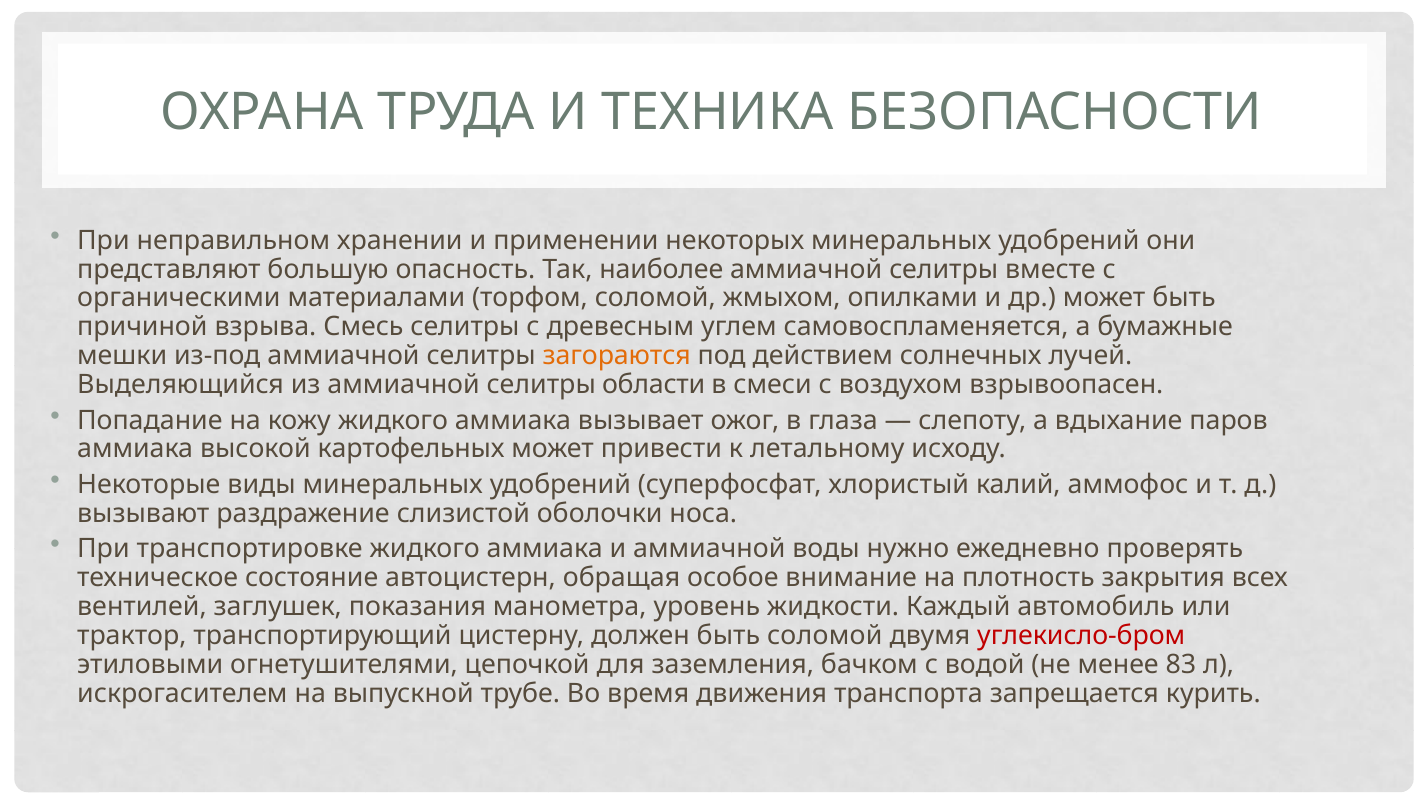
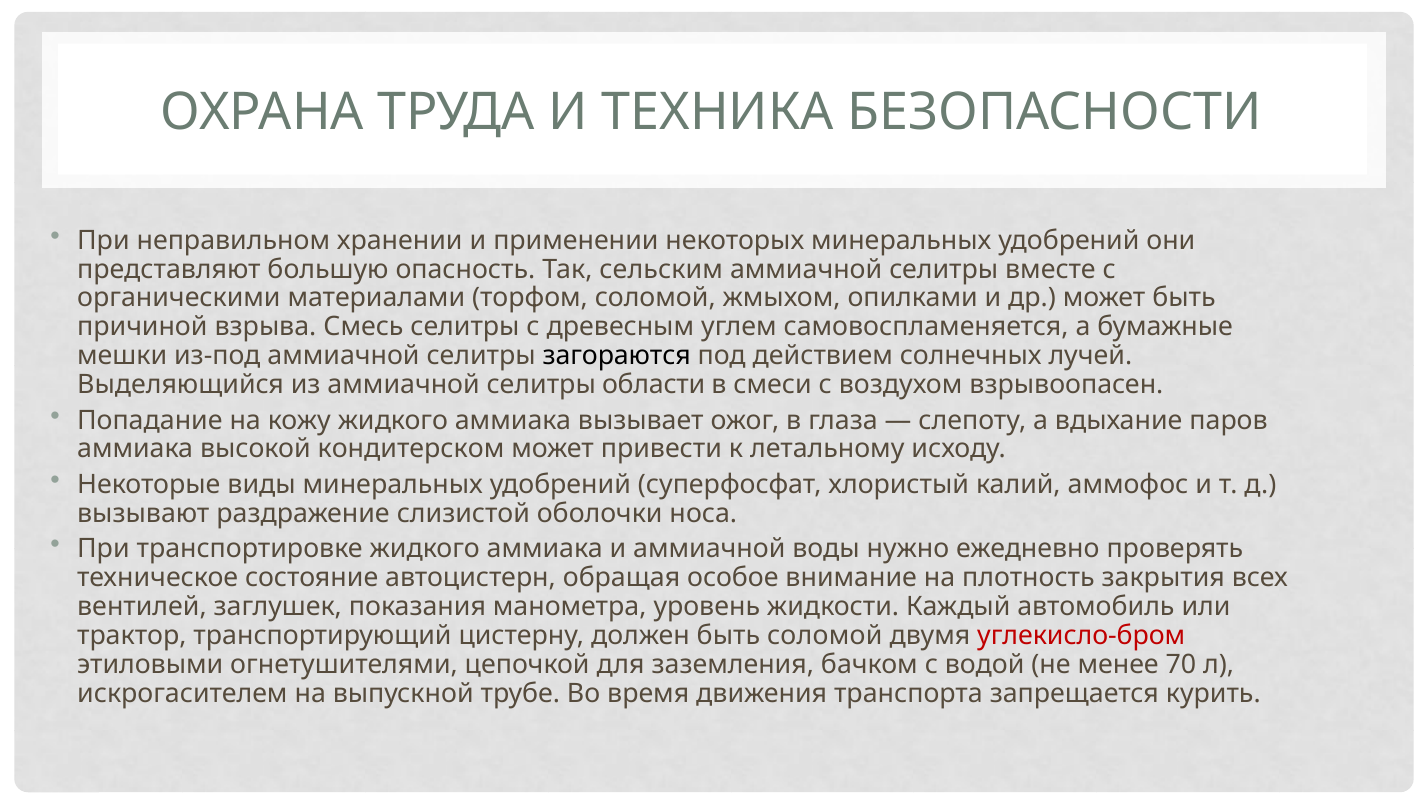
наиболее: наиболее -> сельским
загораются colour: orange -> black
картофельных: картофельных -> кондитерском
83: 83 -> 70
